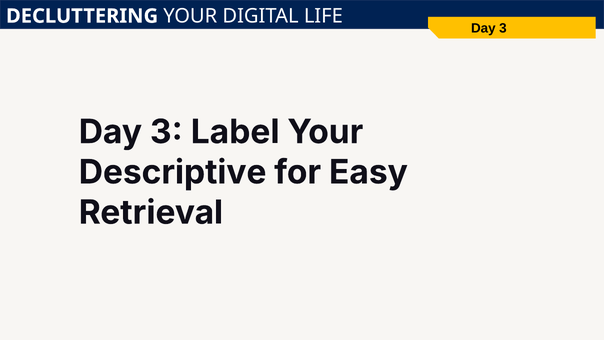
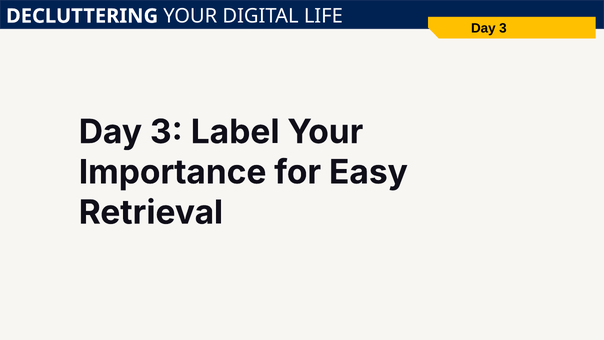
Descriptive: Descriptive -> Importance
